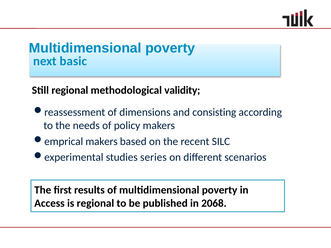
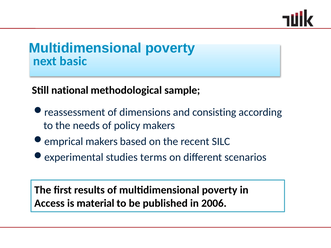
Still regional: regional -> national
validity: validity -> sample
series: series -> terms
is regional: regional -> material
2068: 2068 -> 2006
